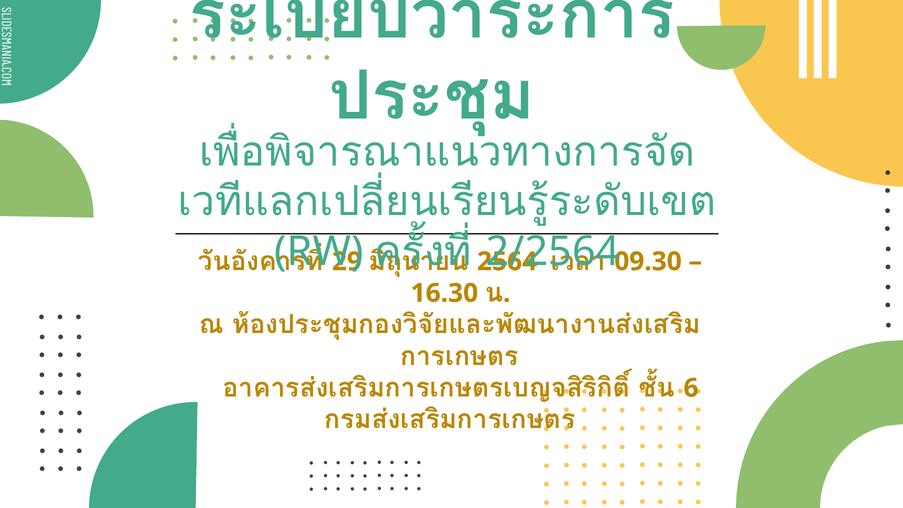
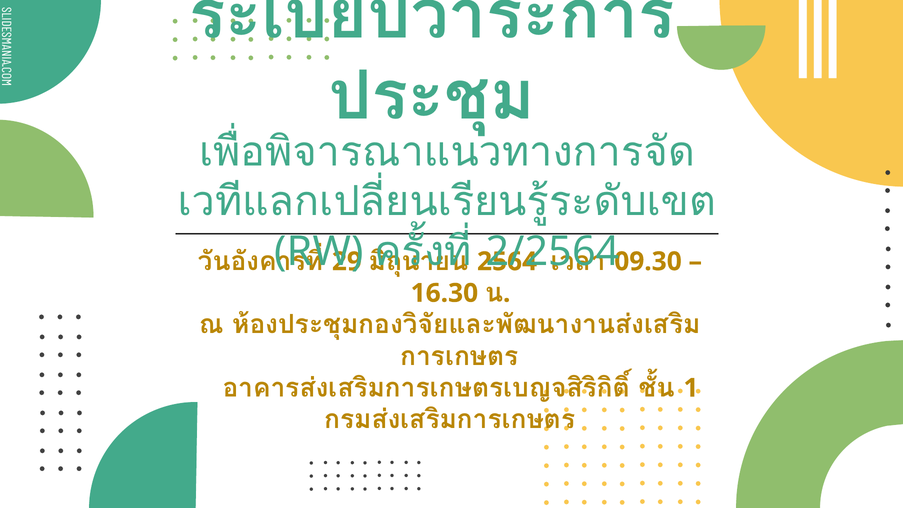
6: 6 -> 1
